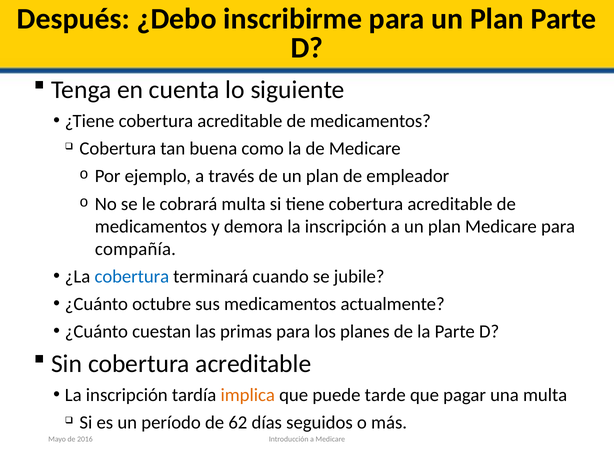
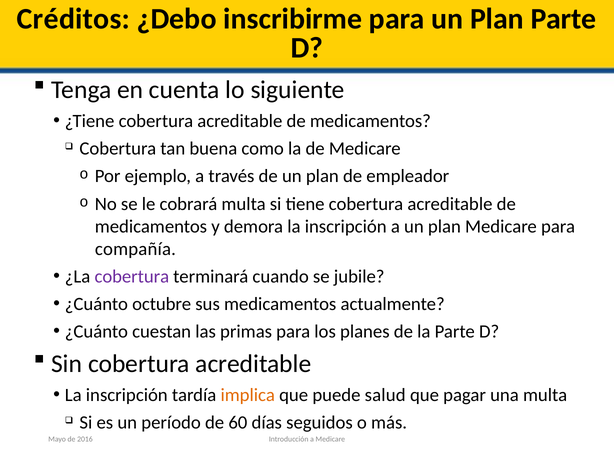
Después: Después -> Créditos
cobertura at (132, 277) colour: blue -> purple
tarde: tarde -> salud
62: 62 -> 60
